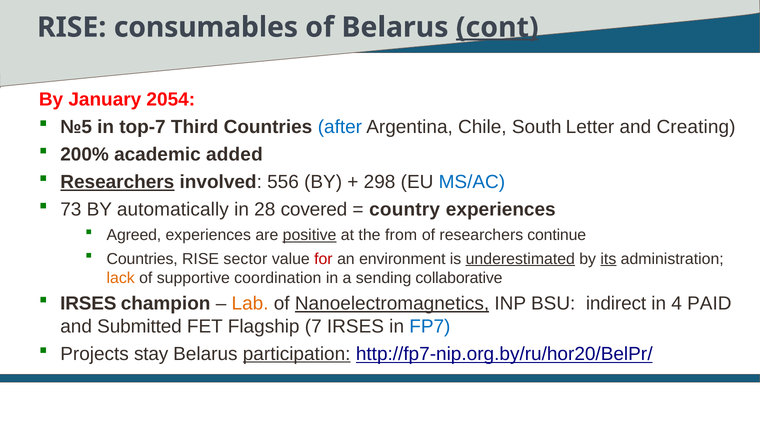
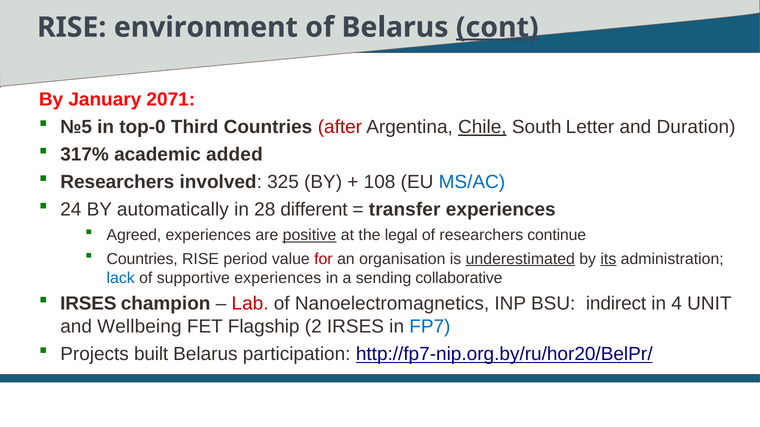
consumables: consumables -> environment
2054: 2054 -> 2071
top-7: top-7 -> top-0
after colour: blue -> red
Chile underline: none -> present
Creating: Creating -> Duration
200%: 200% -> 317%
Researchers at (117, 182) underline: present -> none
556: 556 -> 325
298: 298 -> 108
73: 73 -> 24
covered: covered -> different
country: country -> transfer
from: from -> legal
sector: sector -> period
environment: environment -> organisation
lack colour: orange -> blue
supportive coordination: coordination -> experiences
Lab colour: orange -> red
Nanoelectromagnetics underline: present -> none
PAID: PAID -> UNIT
Submitted: Submitted -> Wellbeing
7: 7 -> 2
stay: stay -> built
participation underline: present -> none
